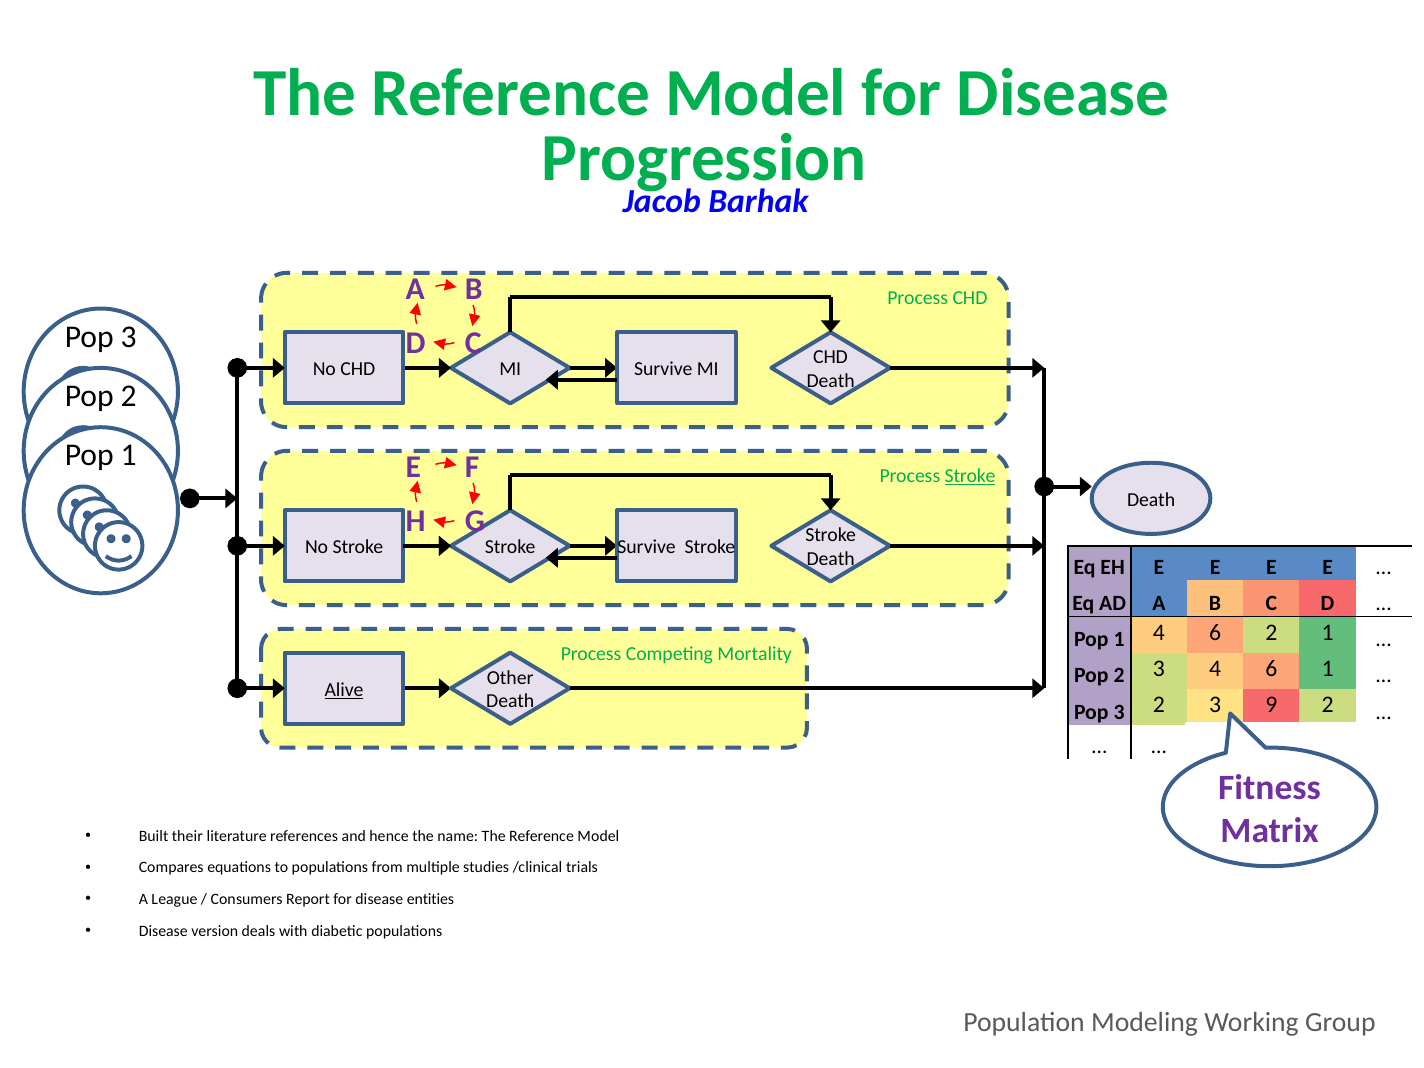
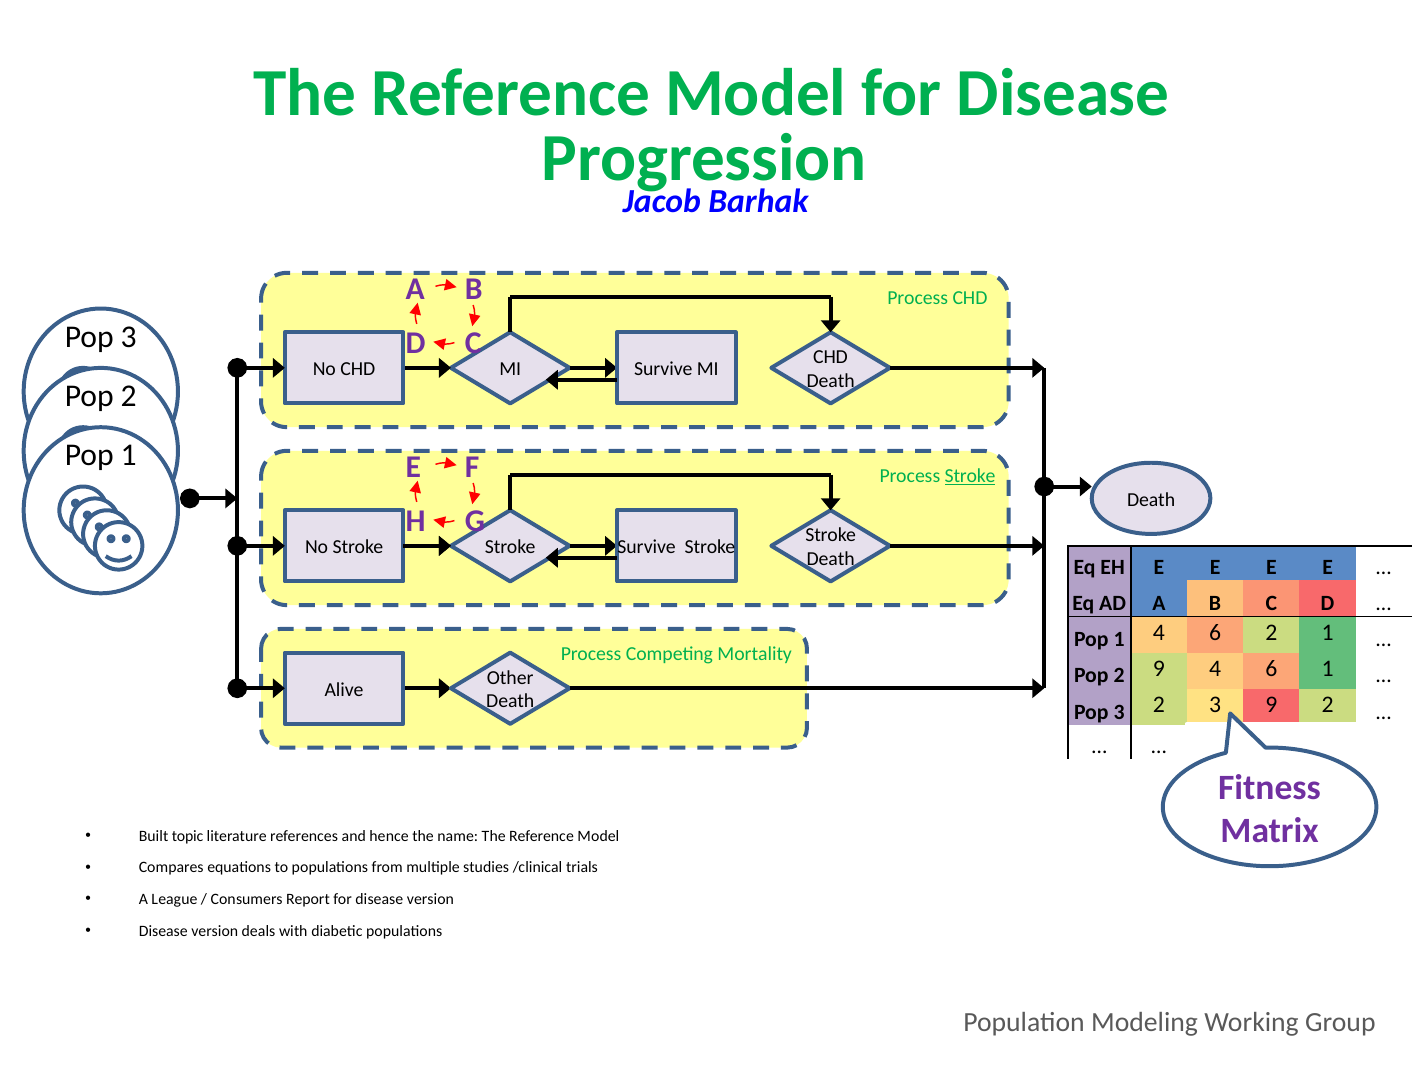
Pop 2 3: 3 -> 9
Alive underline: present -> none
their: their -> topic
for disease entities: entities -> version
